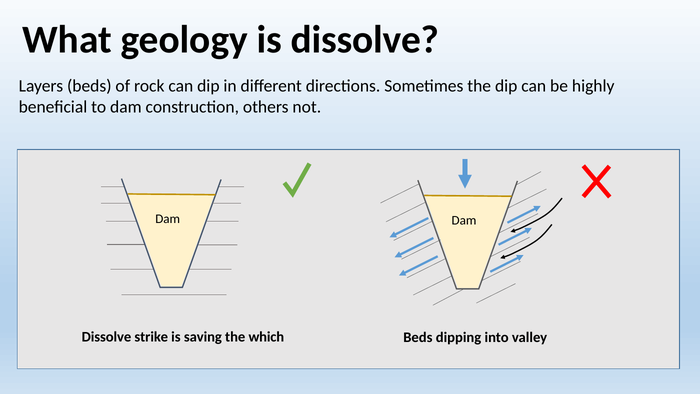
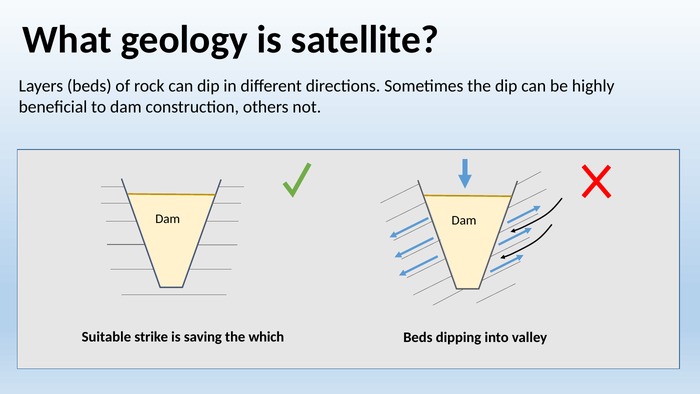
is dissolve: dissolve -> satellite
Dissolve at (106, 337): Dissolve -> Suitable
